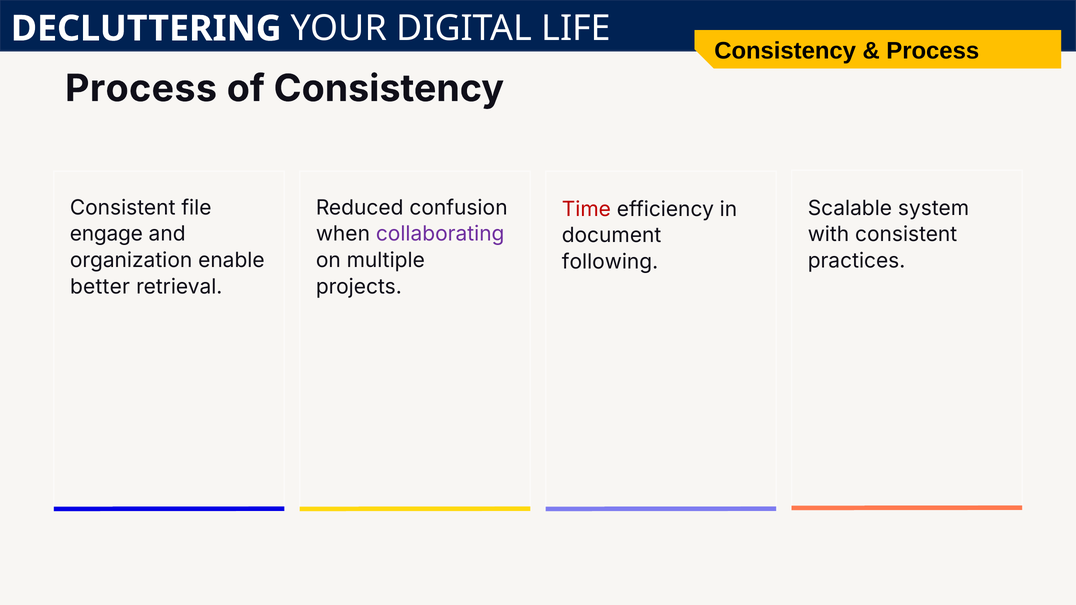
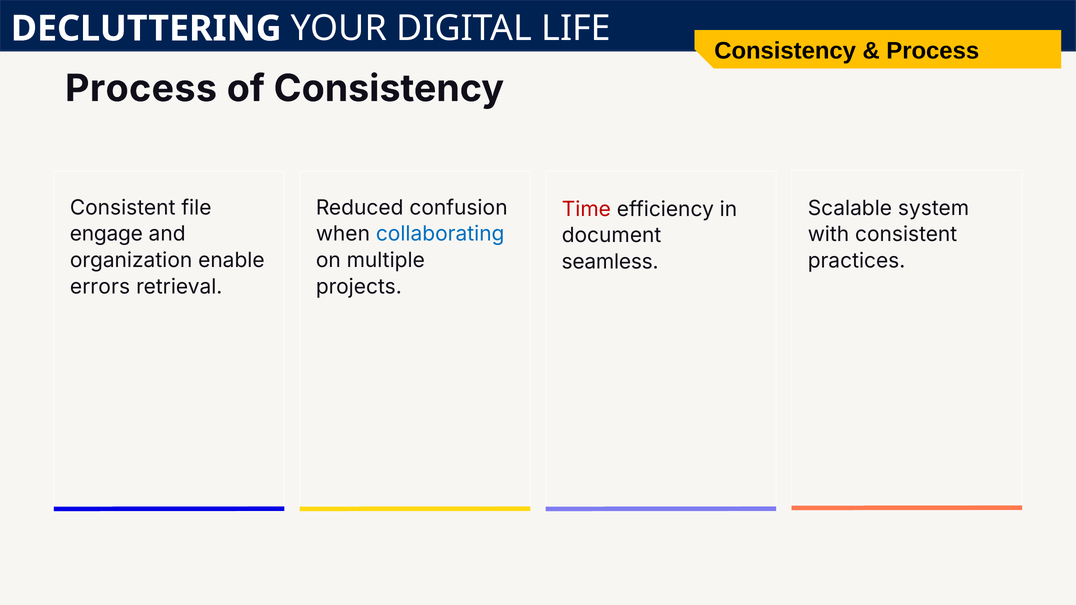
collaborating colour: purple -> blue
following: following -> seamless
better: better -> errors
